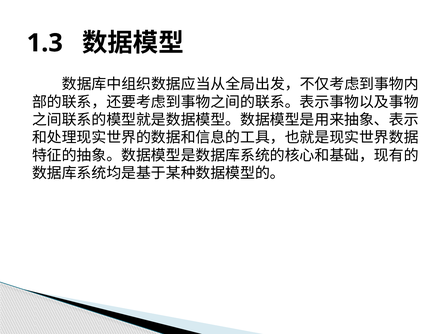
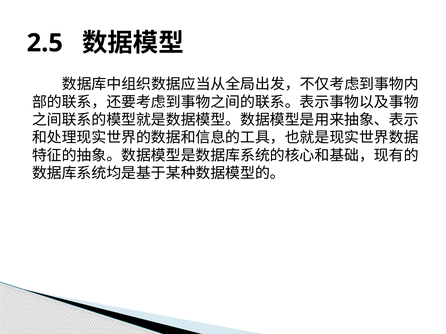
1.3: 1.3 -> 2.5
